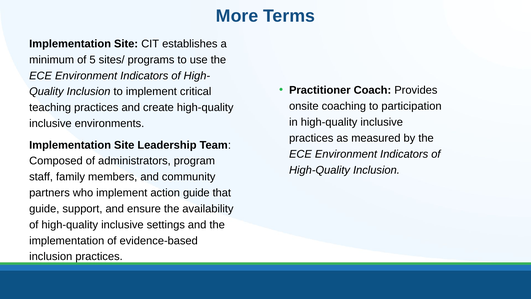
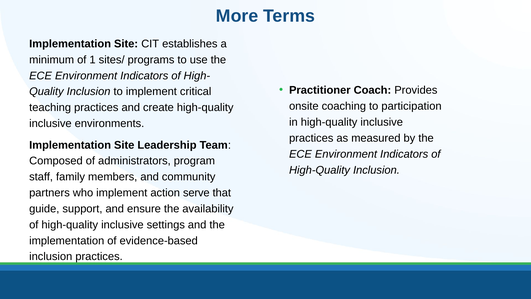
5: 5 -> 1
action guide: guide -> serve
